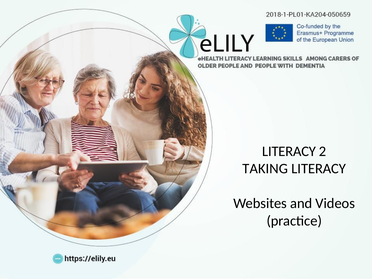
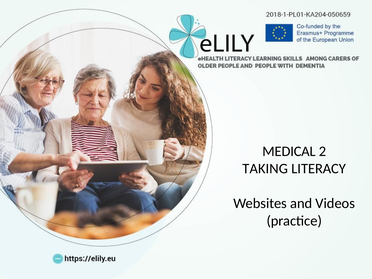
LITERACY at (289, 151): LITERACY -> MEDICAL
